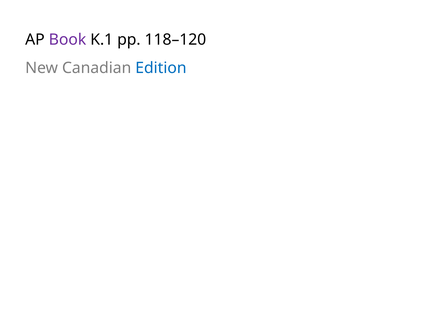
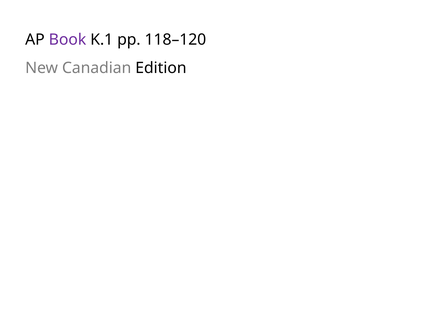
Edition colour: blue -> black
